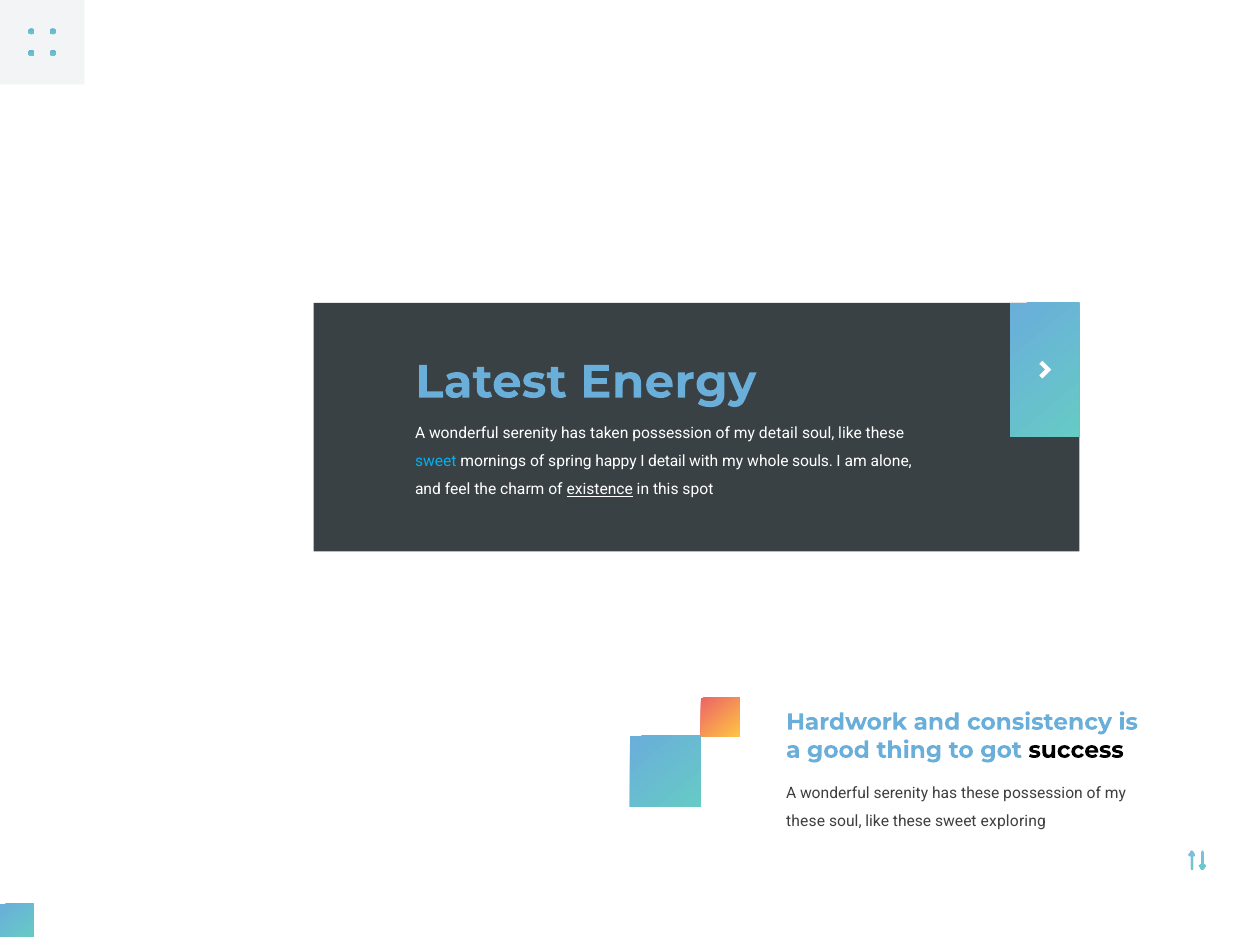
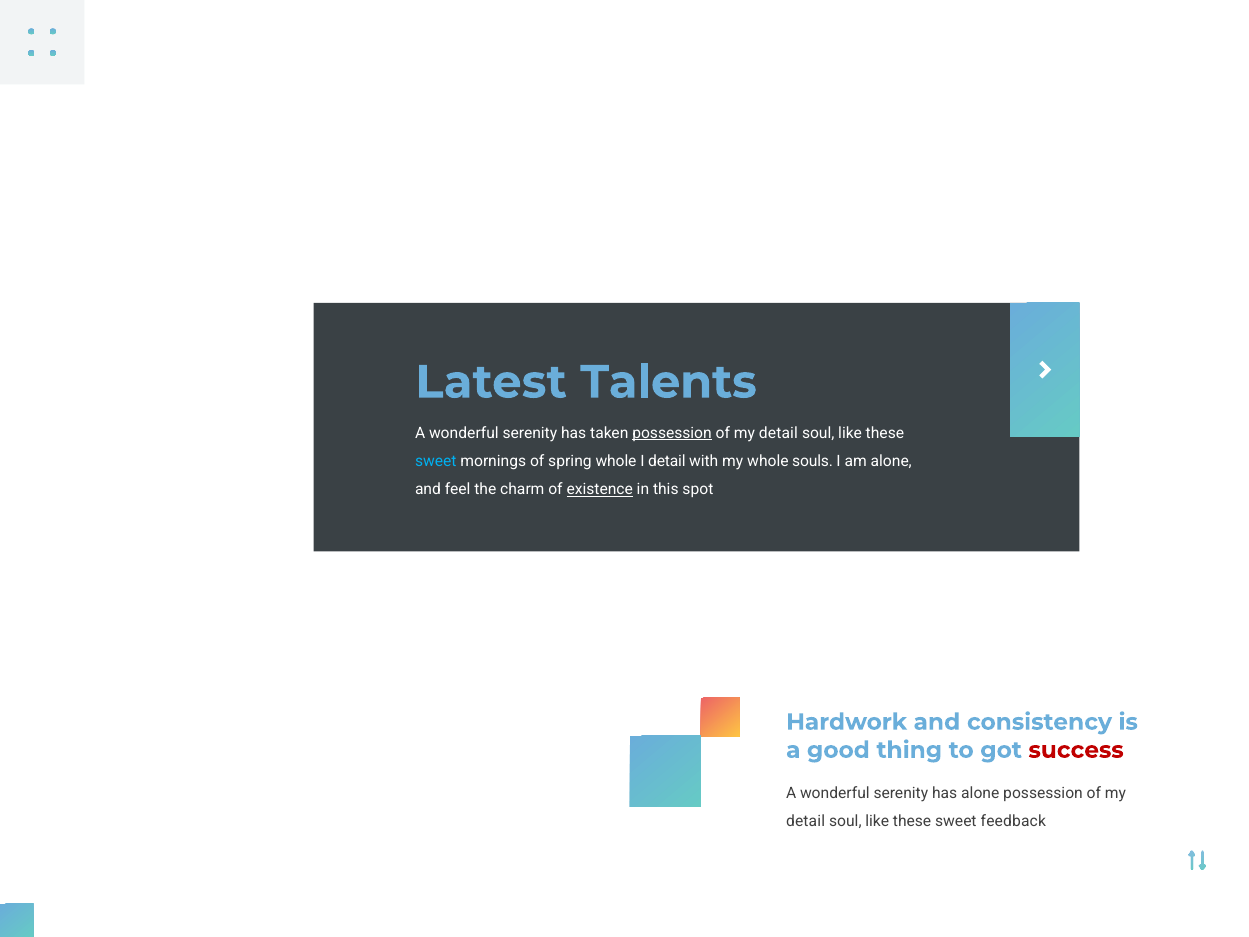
Energy: Energy -> Talents
possession at (672, 433) underline: none -> present
spring happy: happy -> whole
success colour: black -> red
has these: these -> alone
these at (806, 821): these -> detail
exploring: exploring -> feedback
